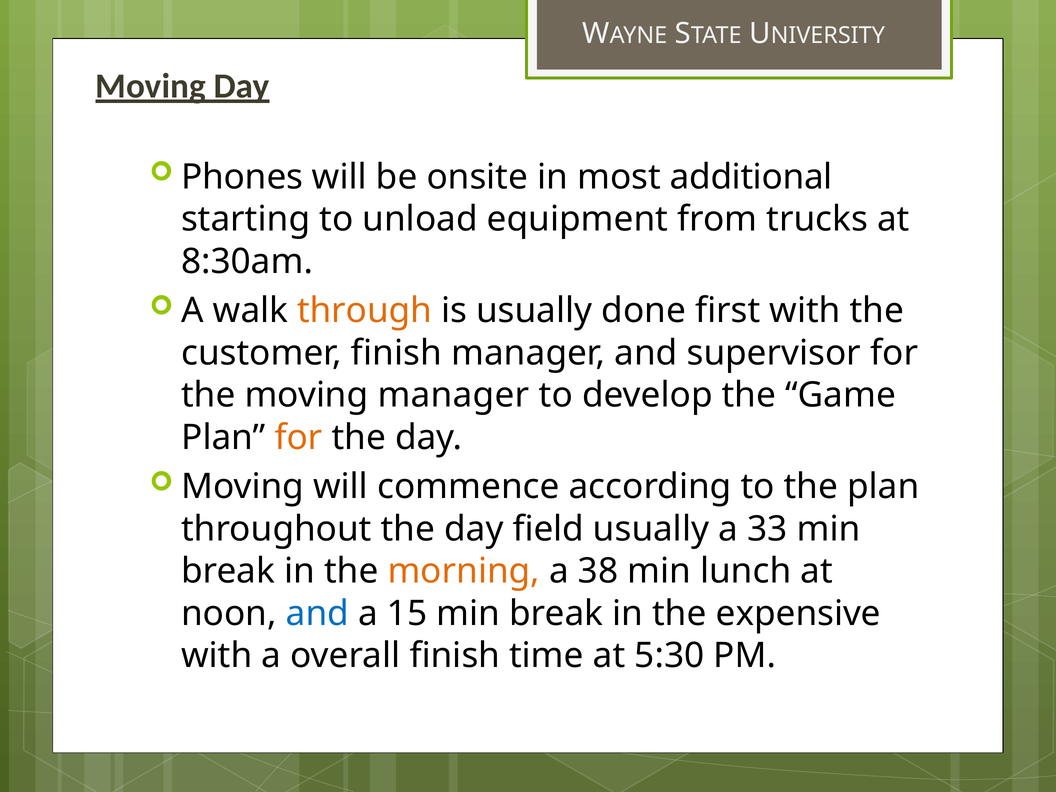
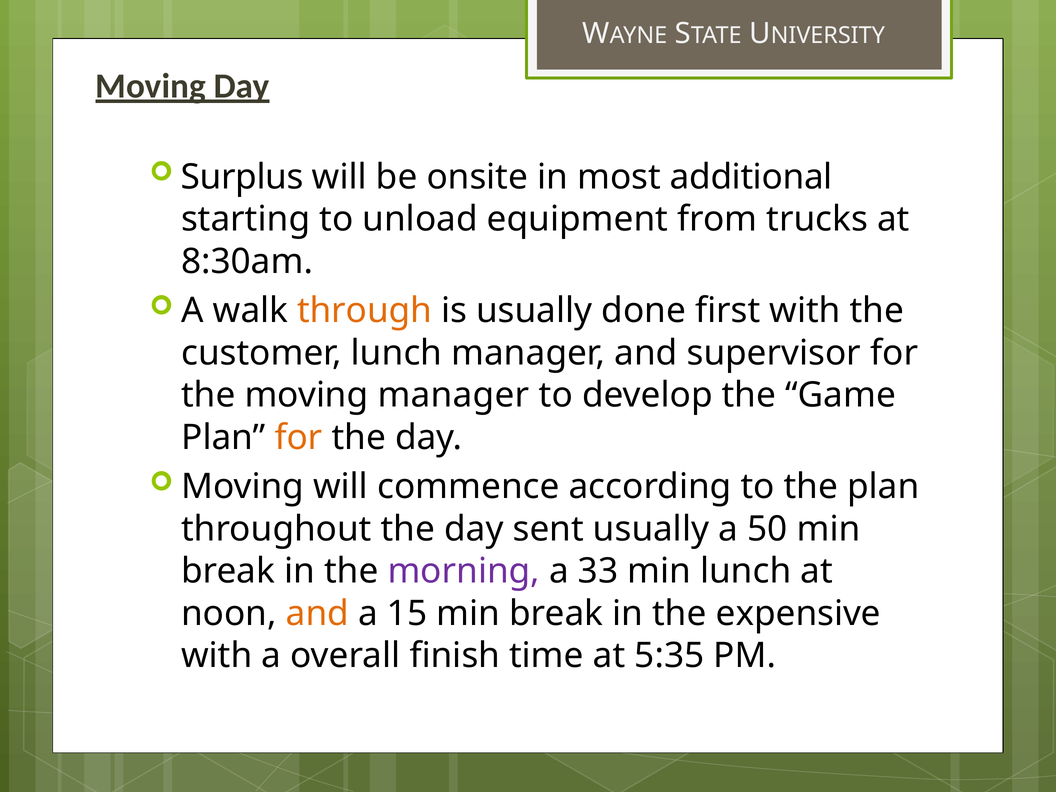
Phones: Phones -> Surplus
customer finish: finish -> lunch
field: field -> sent
33: 33 -> 50
morning colour: orange -> purple
38: 38 -> 33
and at (317, 614) colour: blue -> orange
5:30: 5:30 -> 5:35
